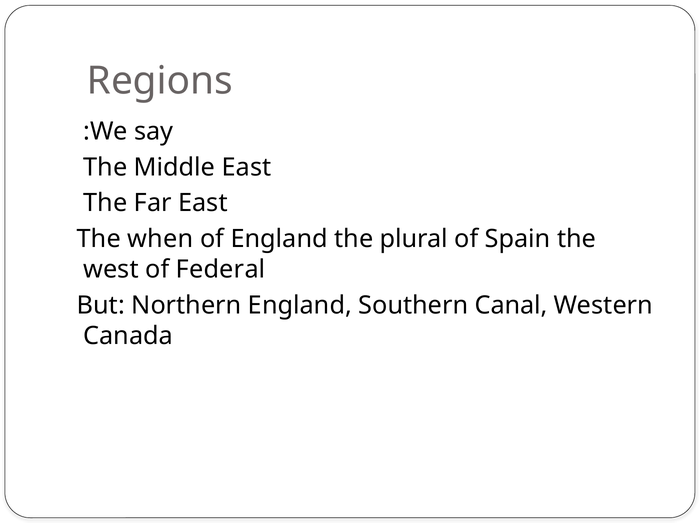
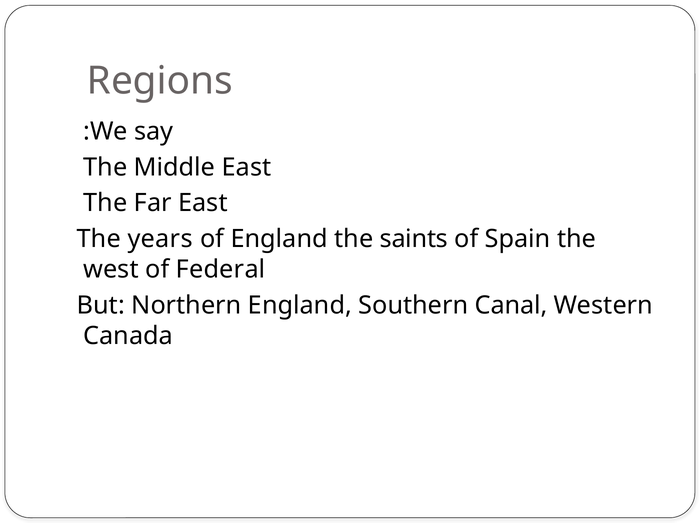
when: when -> years
plural: plural -> saints
